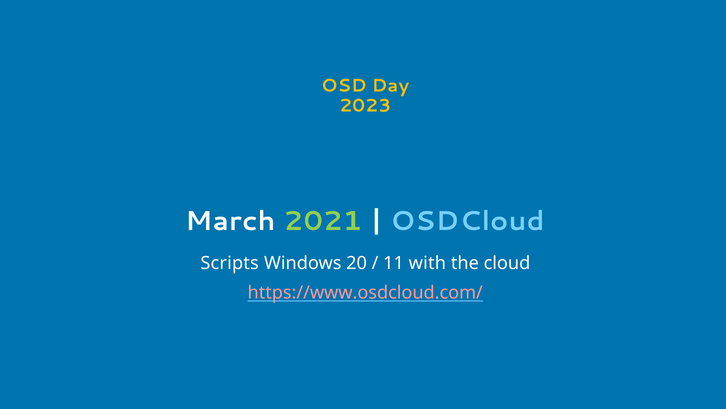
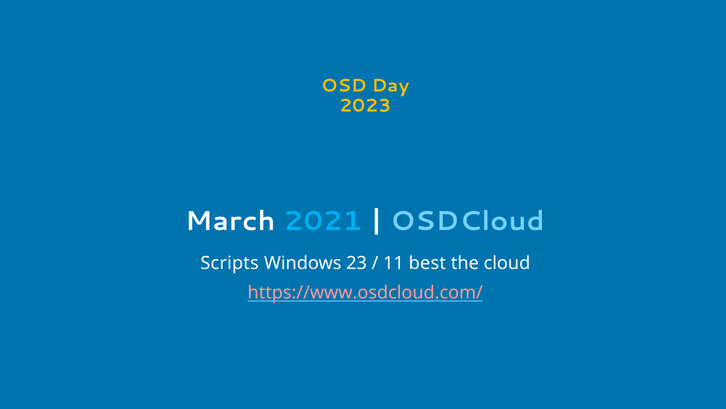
2021 colour: light green -> light blue
20: 20 -> 23
with: with -> best
